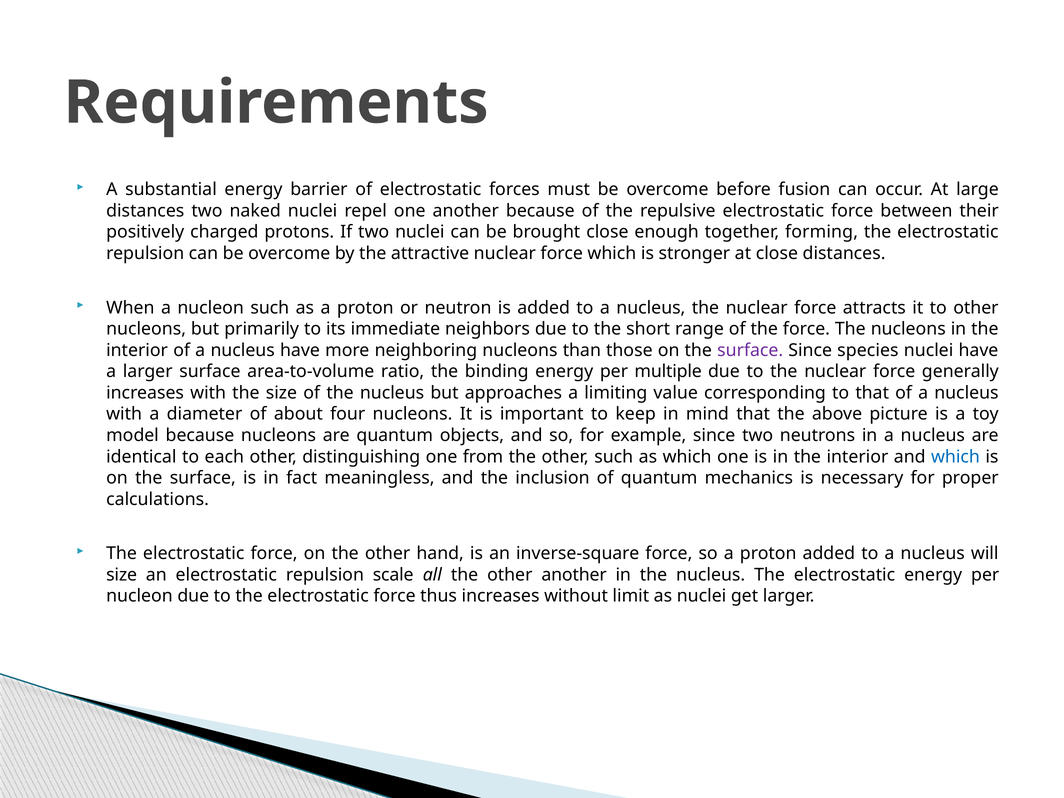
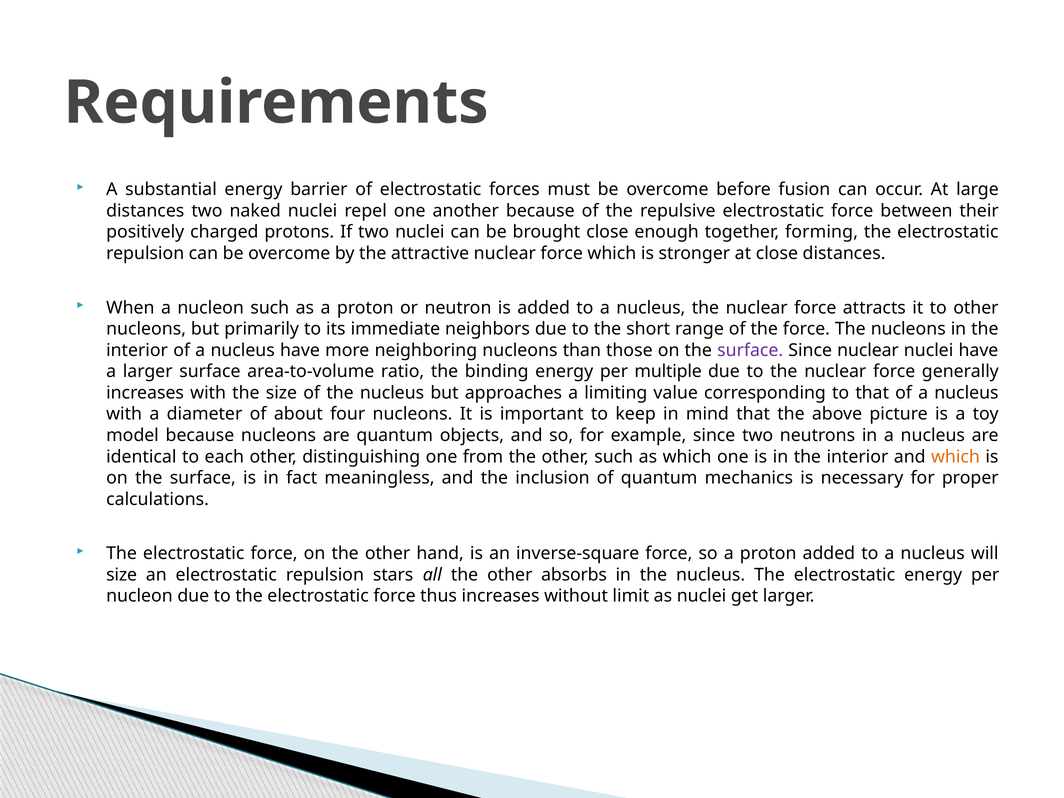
Since species: species -> nuclear
which at (955, 457) colour: blue -> orange
scale: scale -> stars
other another: another -> absorbs
